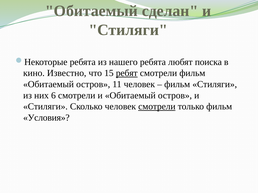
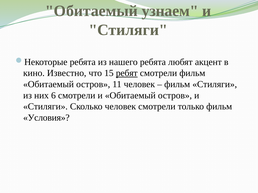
сделан: сделан -> узнаем
поиска: поиска -> акцент
смотрели at (157, 107) underline: present -> none
